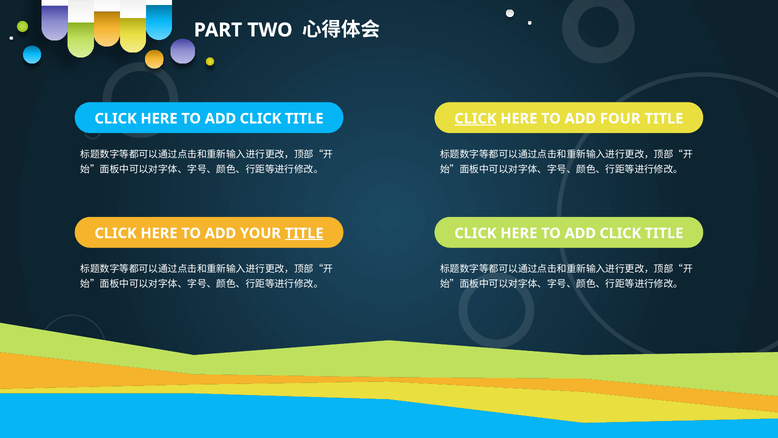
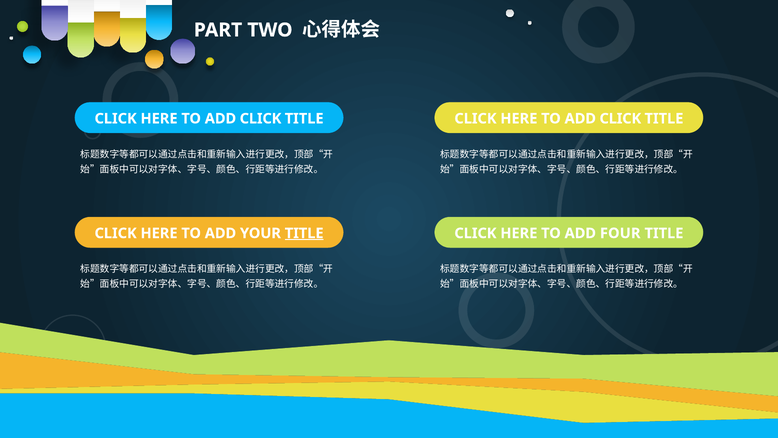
CLICK at (475, 119) underline: present -> none
FOUR at (620, 119): FOUR -> CLICK
CLICK at (620, 233): CLICK -> FOUR
